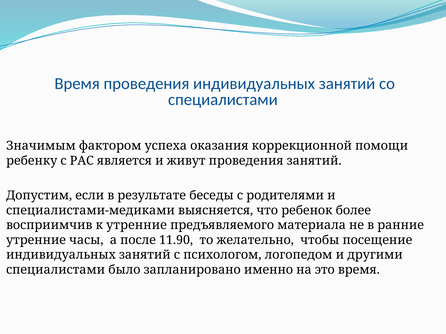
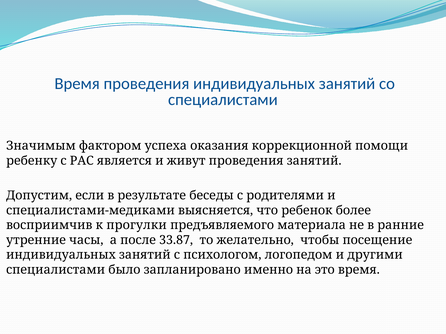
к утренние: утренние -> прогулки
11.90: 11.90 -> 33.87
